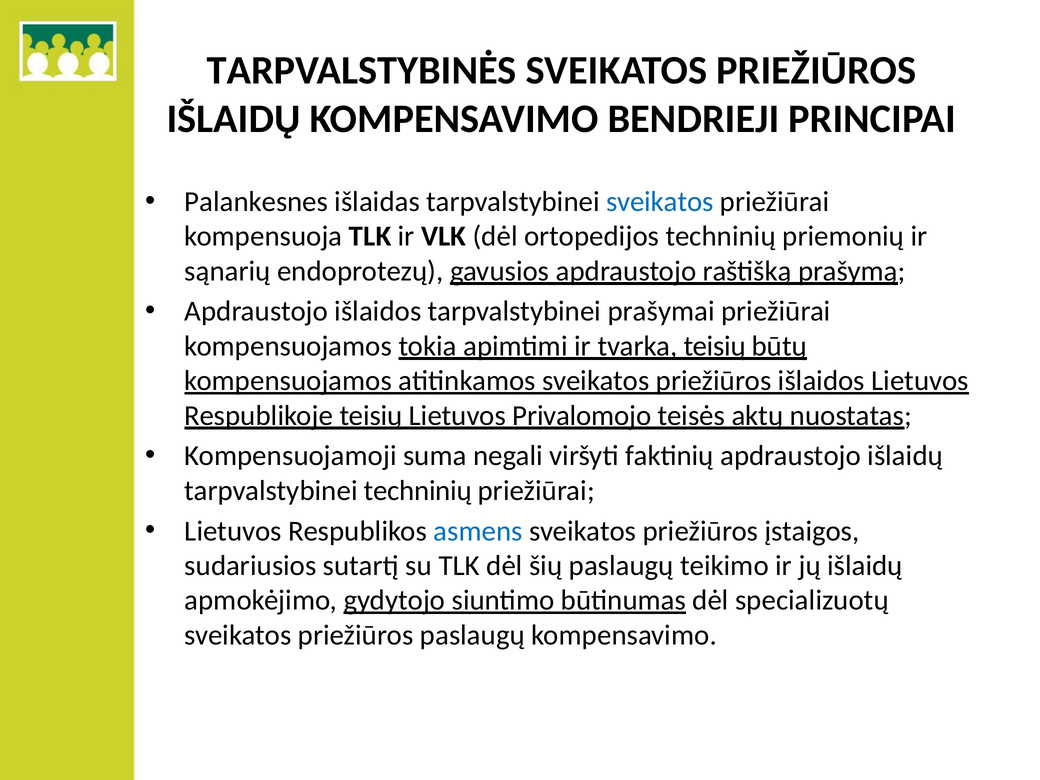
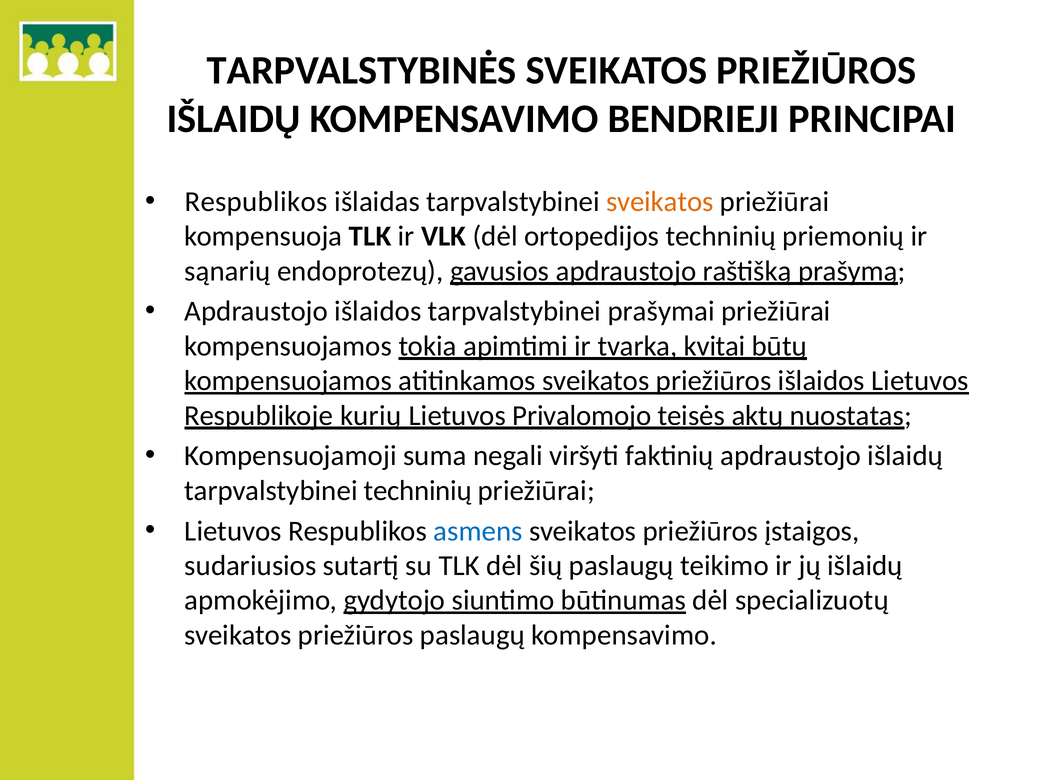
Palankesnes at (256, 202): Palankesnes -> Respublikos
sveikatos at (660, 202) colour: blue -> orange
tvarka teisių: teisių -> kvitai
Respublikoje teisių: teisių -> kurių
